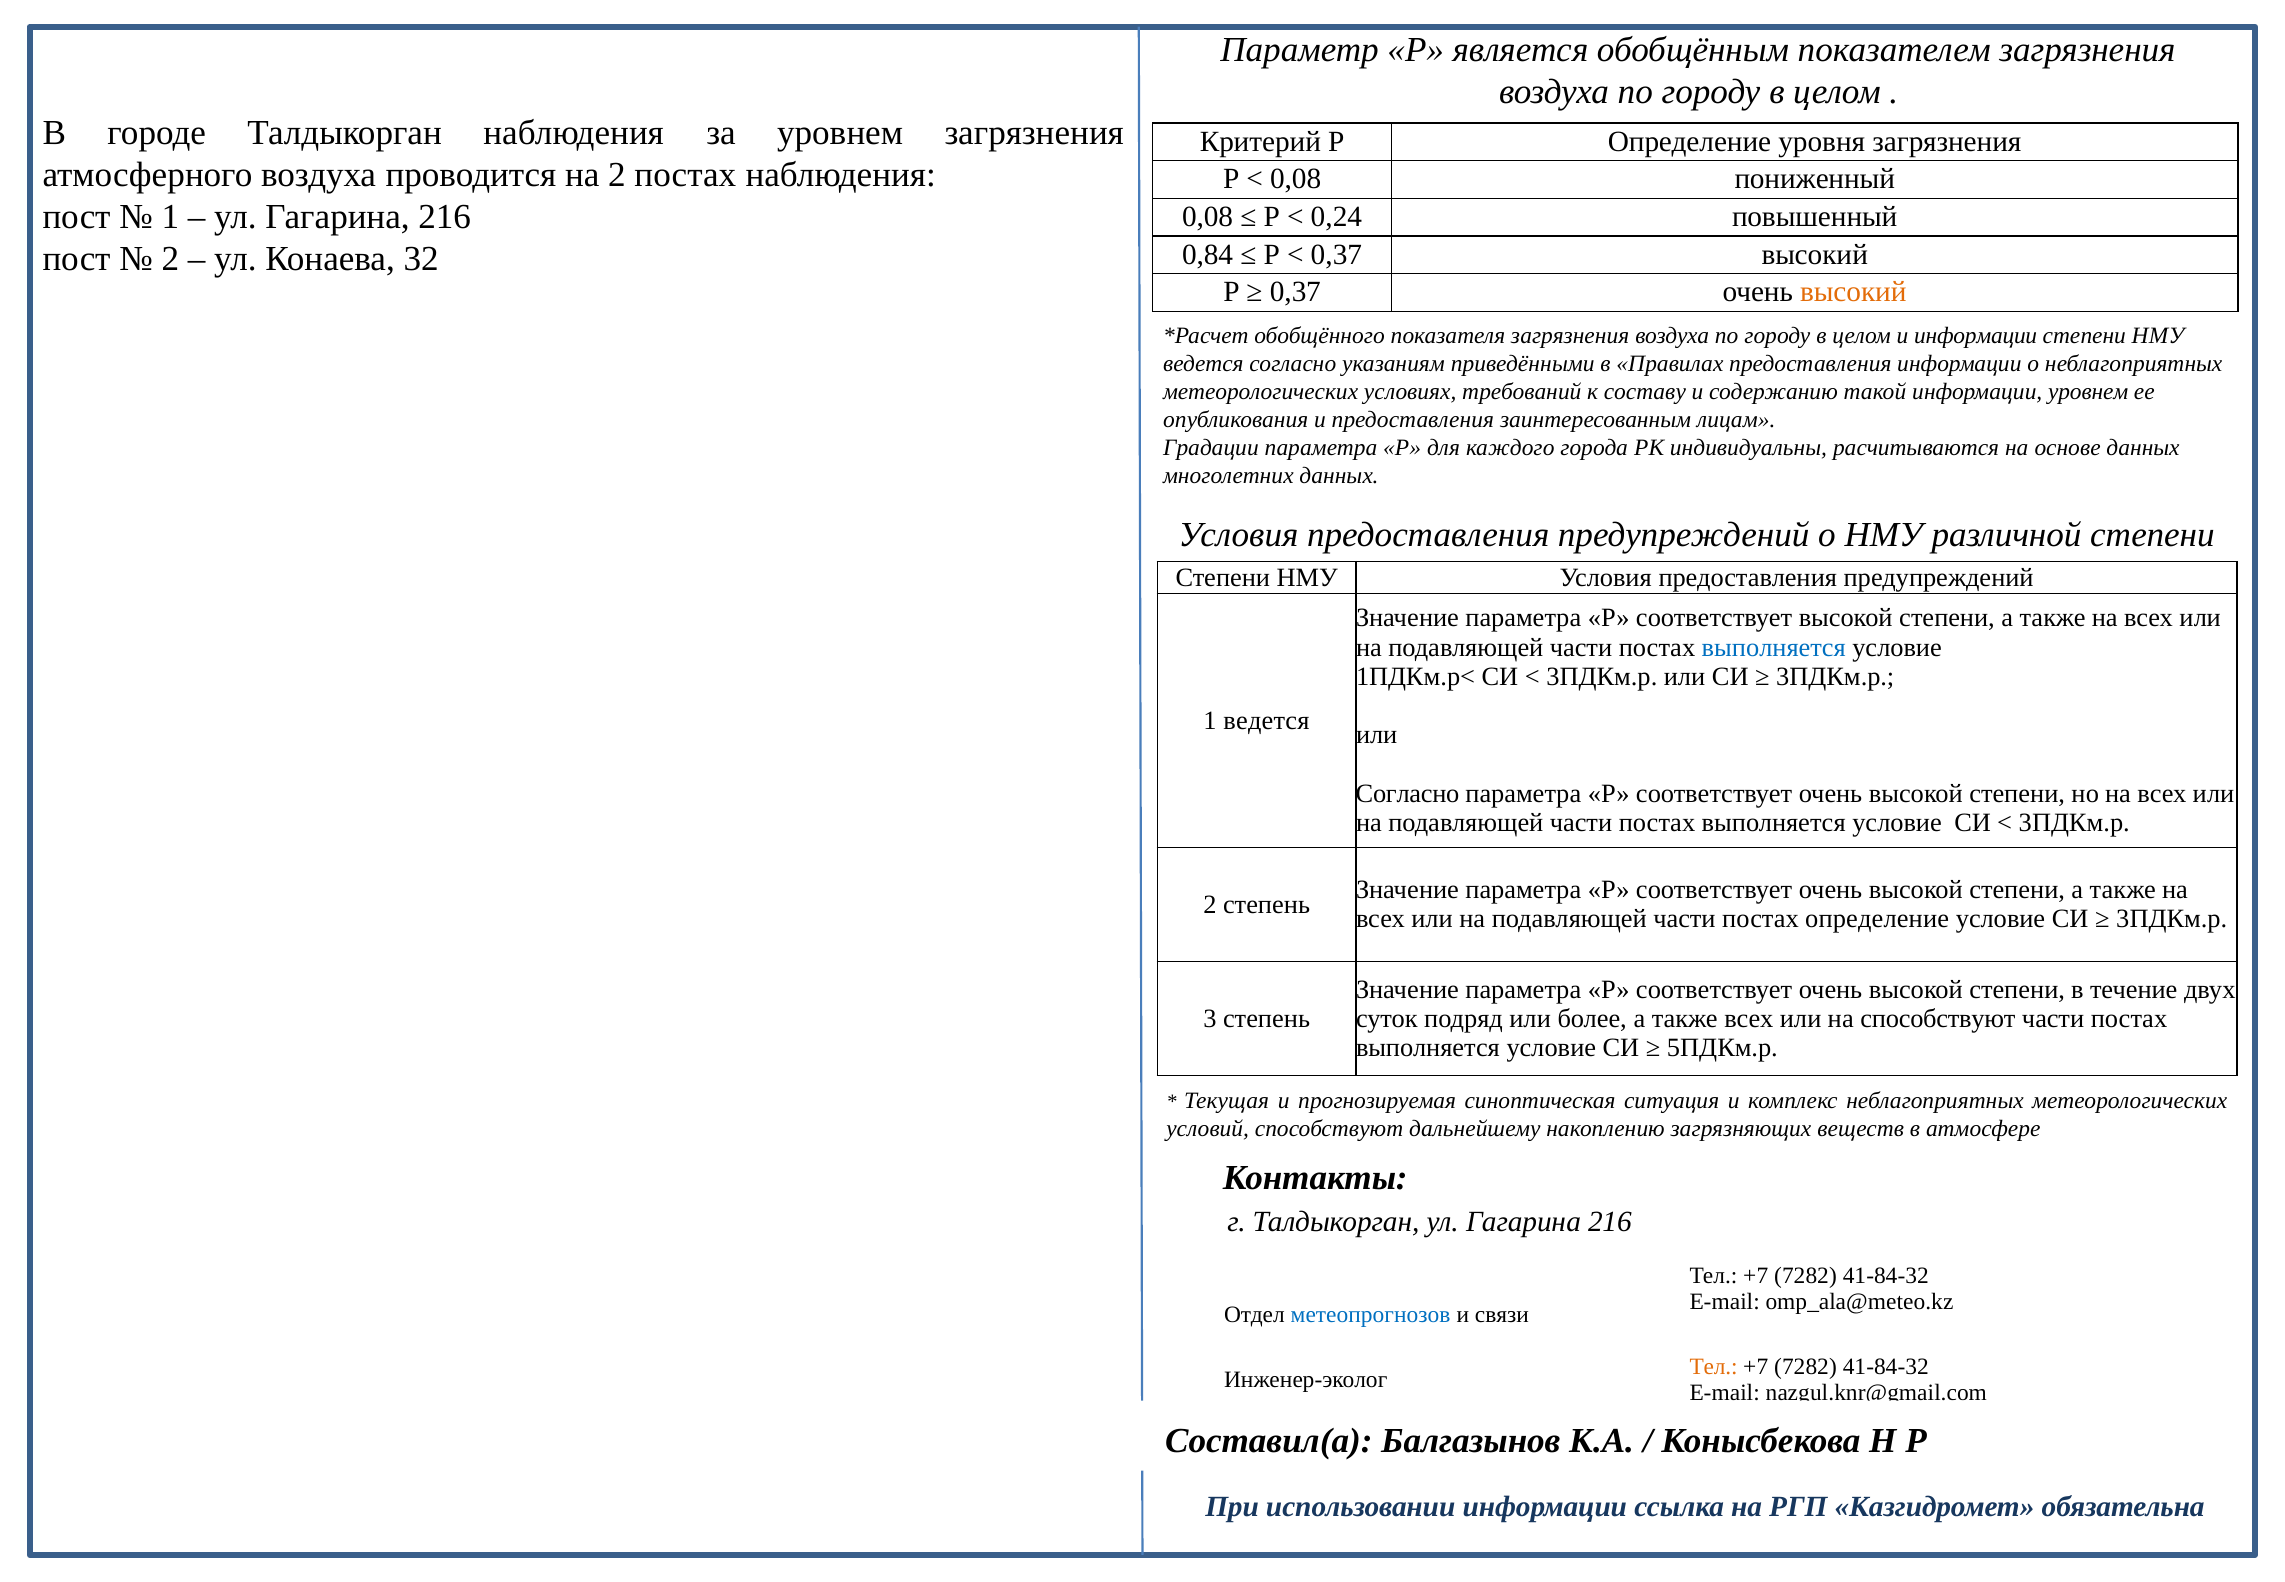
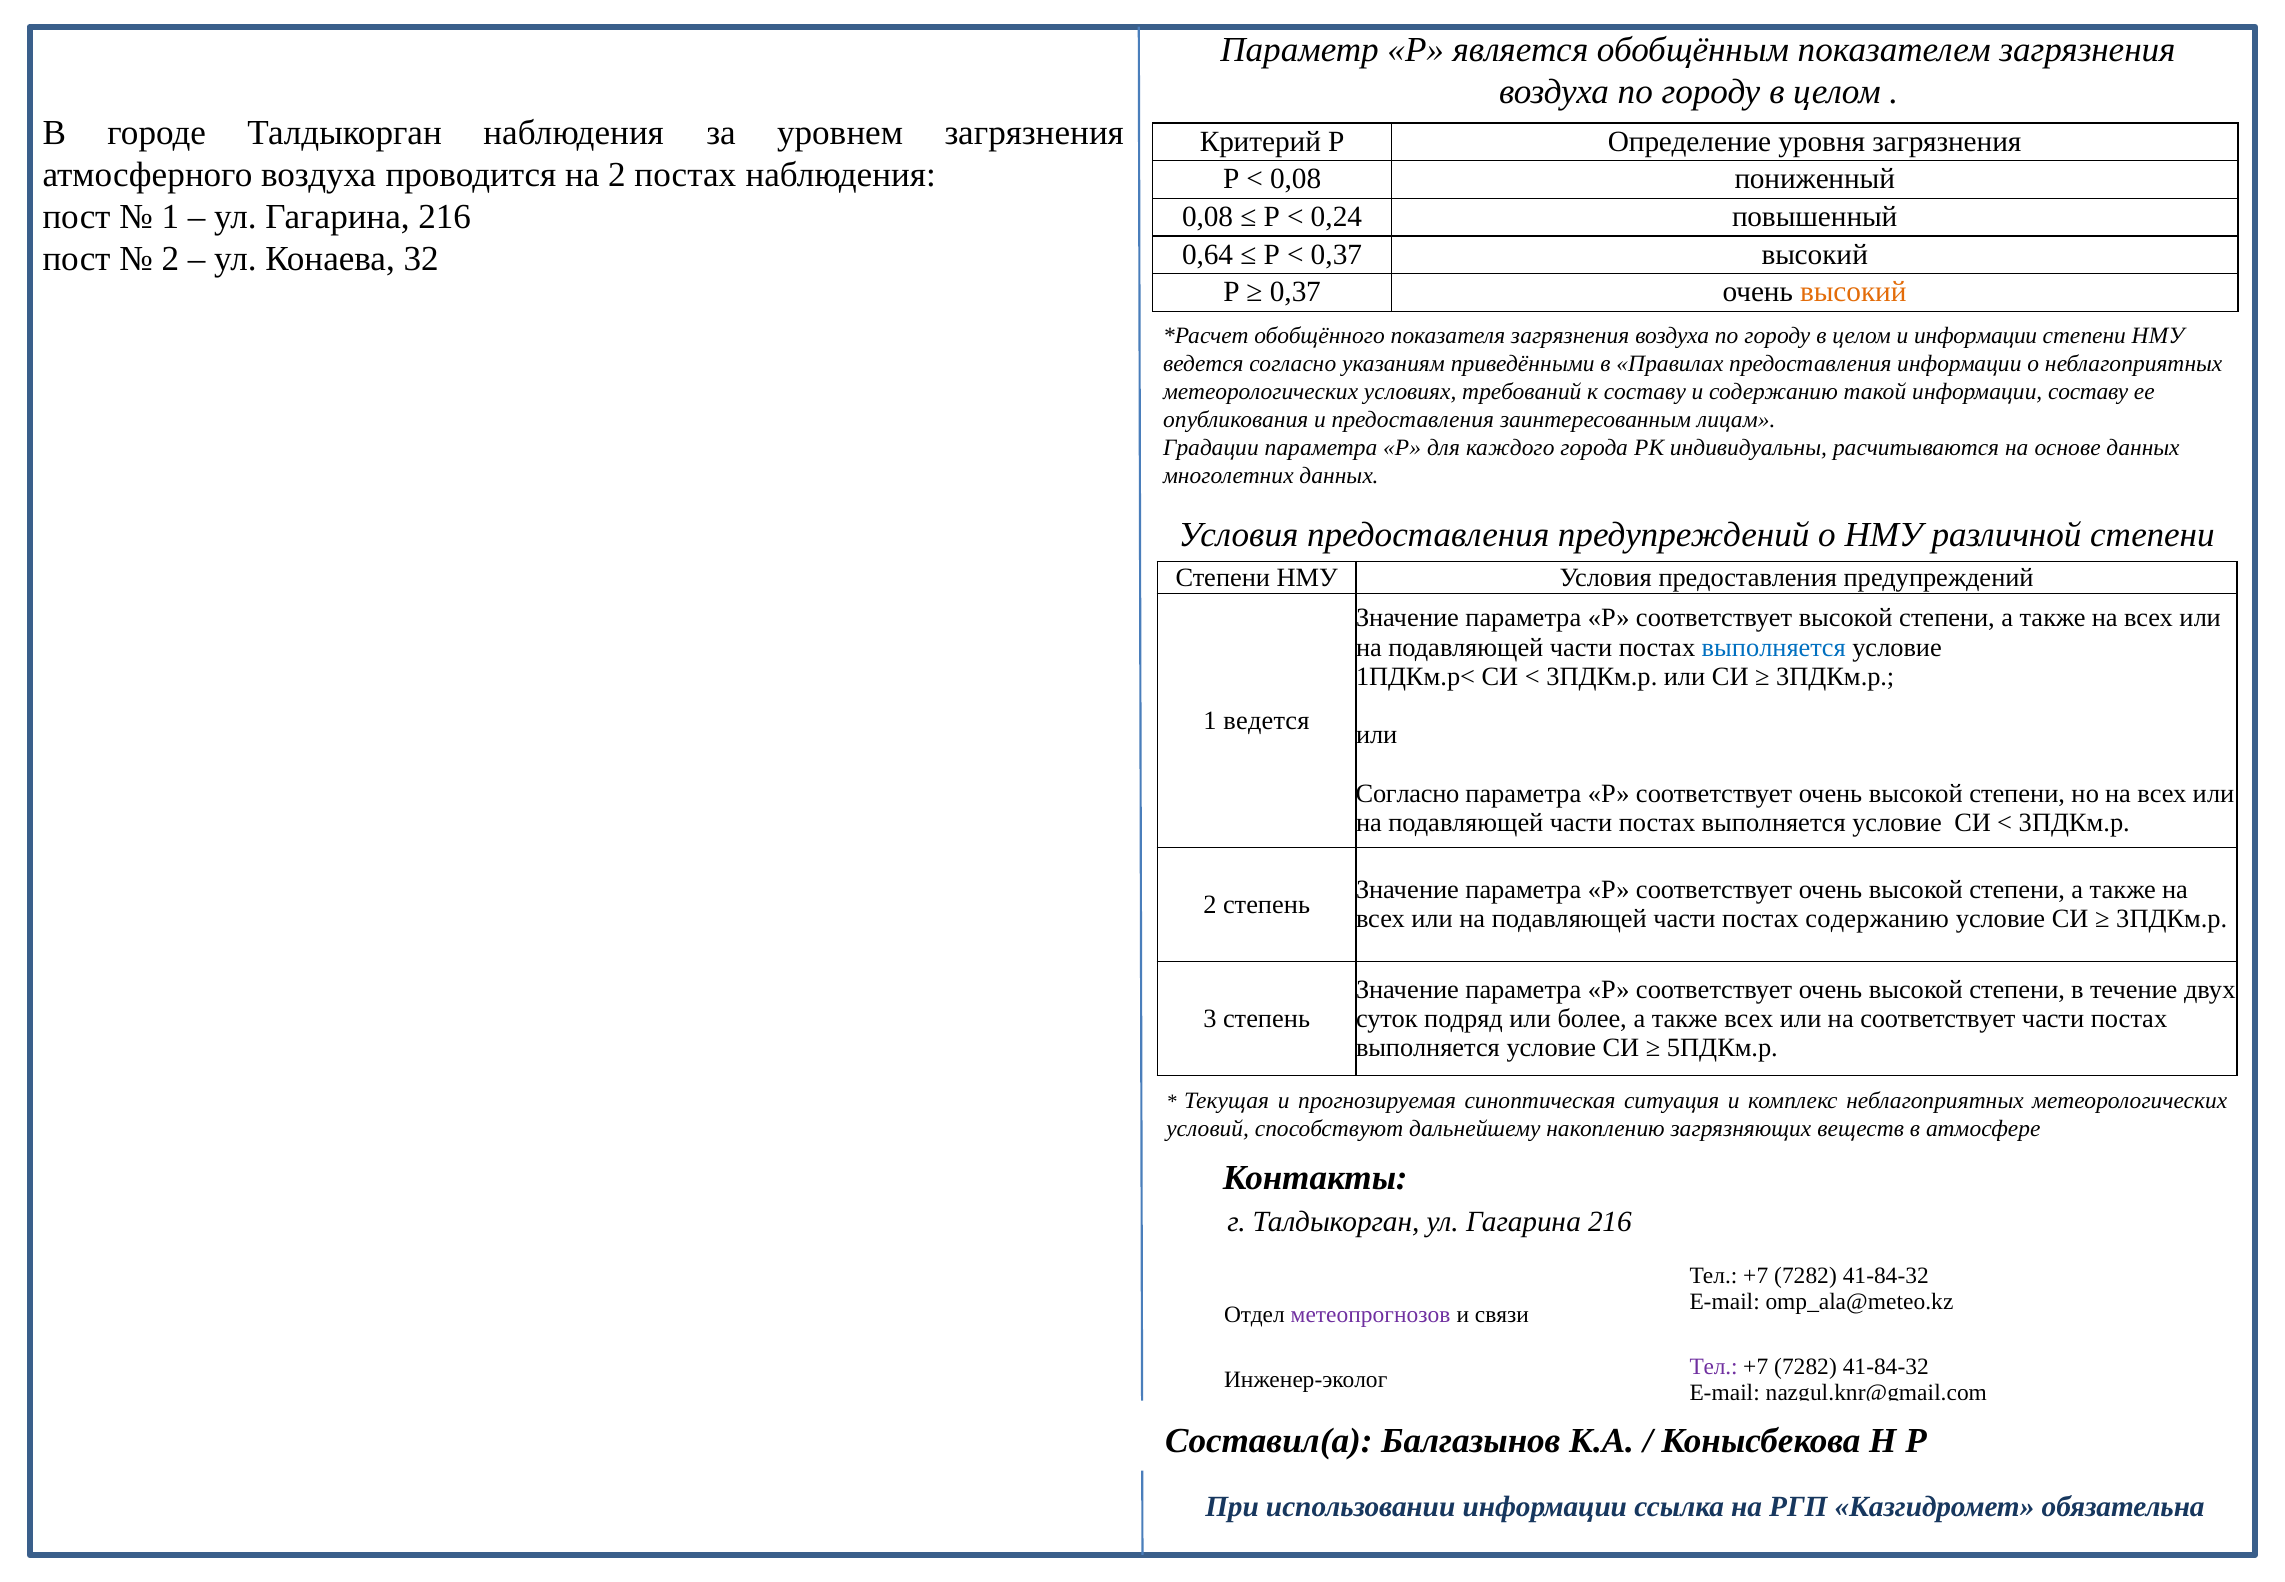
0,84: 0,84 -> 0,64
информации уровнем: уровнем -> составу
постах определение: определение -> содержанию
на способствуют: способствуют -> соответствует
метеопрогнозов colour: blue -> purple
Тел at (1714, 1367) colour: orange -> purple
